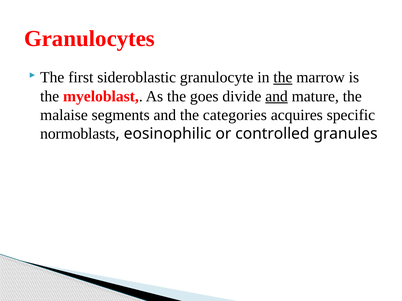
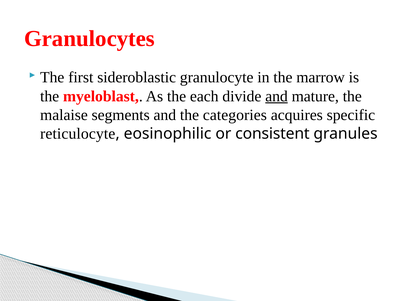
the at (283, 78) underline: present -> none
goes: goes -> each
normoblasts: normoblasts -> reticulocyte
controlled: controlled -> consistent
